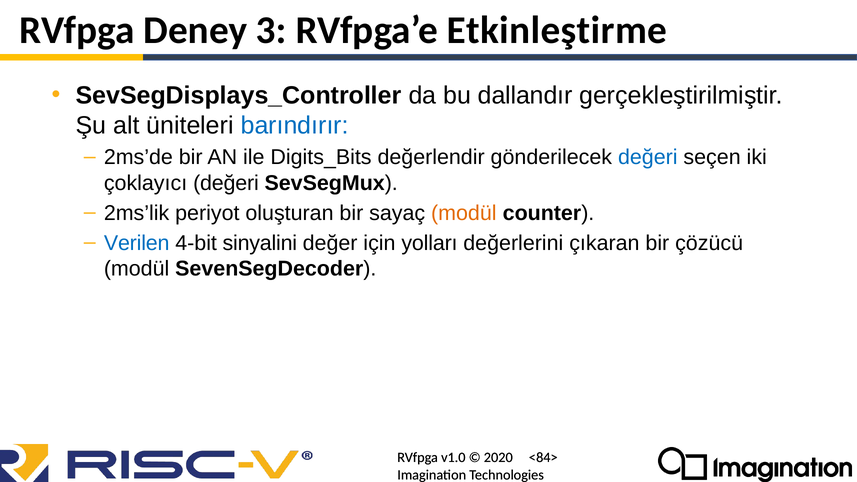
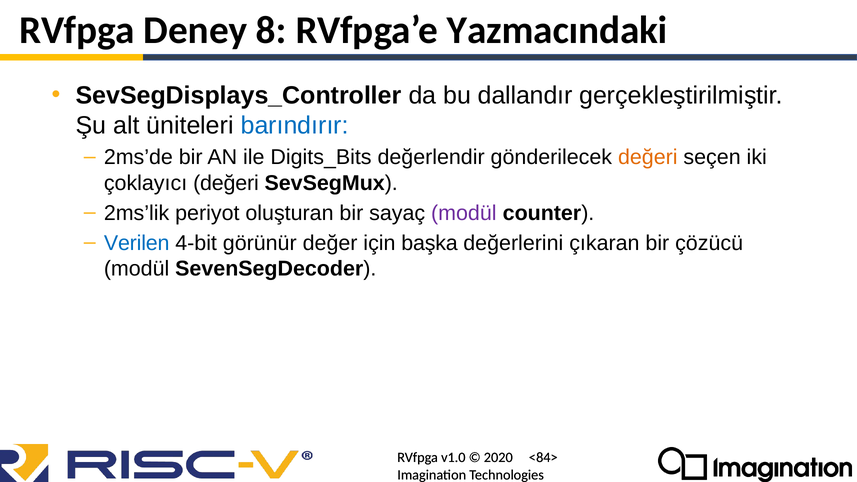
3: 3 -> 8
Etkinleştirme: Etkinleştirme -> Yazmacındaki
değeri at (648, 157) colour: blue -> orange
modül at (464, 213) colour: orange -> purple
sinyalini: sinyalini -> görünür
yolları: yolları -> başka
